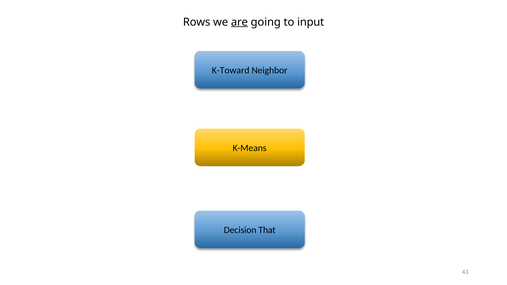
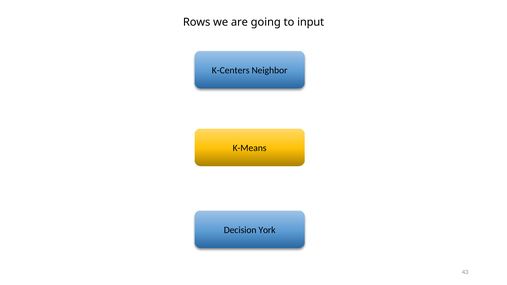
are underline: present -> none
K-Toward: K-Toward -> K-Centers
That: That -> York
